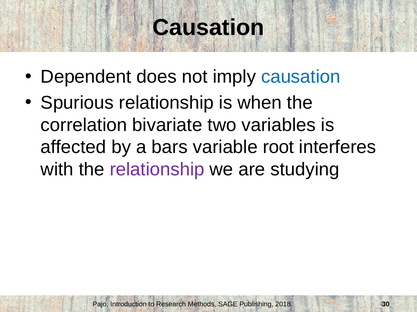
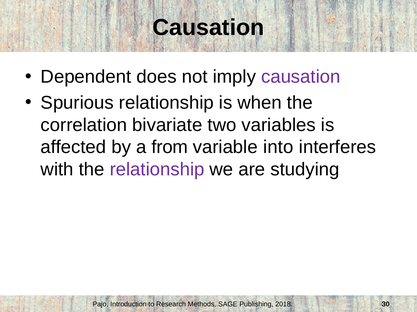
causation at (301, 77) colour: blue -> purple
bars: bars -> from
root: root -> into
